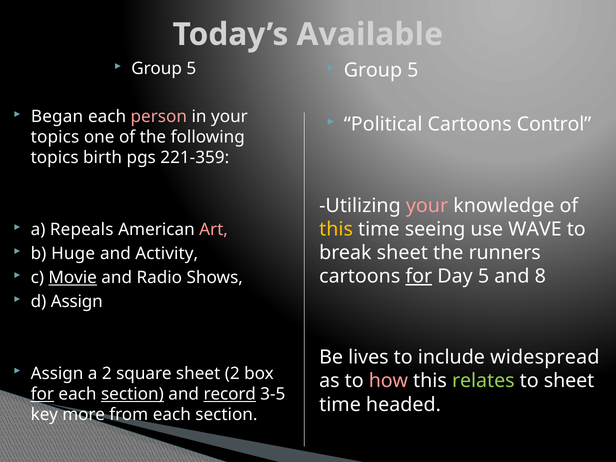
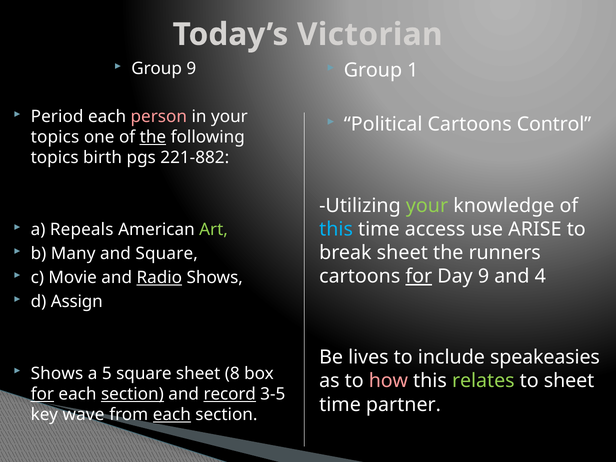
Available: Available -> Victorian
5 at (191, 69): 5 -> 9
5 at (413, 70): 5 -> 1
Began: Began -> Period
the at (153, 137) underline: none -> present
221-359: 221-359 -> 221-882
your at (427, 206) colour: pink -> light green
Art colour: pink -> light green
this at (336, 229) colour: yellow -> light blue
seeing: seeing -> access
WAVE: WAVE -> ARISE
Huge: Huge -> Many
and Activity: Activity -> Square
Day 5: 5 -> 9
8: 8 -> 4
Movie underline: present -> none
Radio underline: none -> present
widespread: widespread -> speakeasies
Assign at (57, 373): Assign -> Shows
a 2: 2 -> 5
sheet 2: 2 -> 8
headed: headed -> partner
more: more -> wave
each at (172, 414) underline: none -> present
